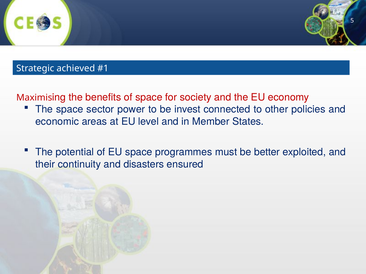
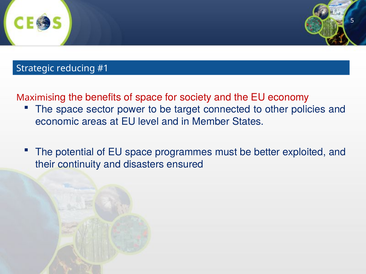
achieved: achieved -> reducing
invest: invest -> target
